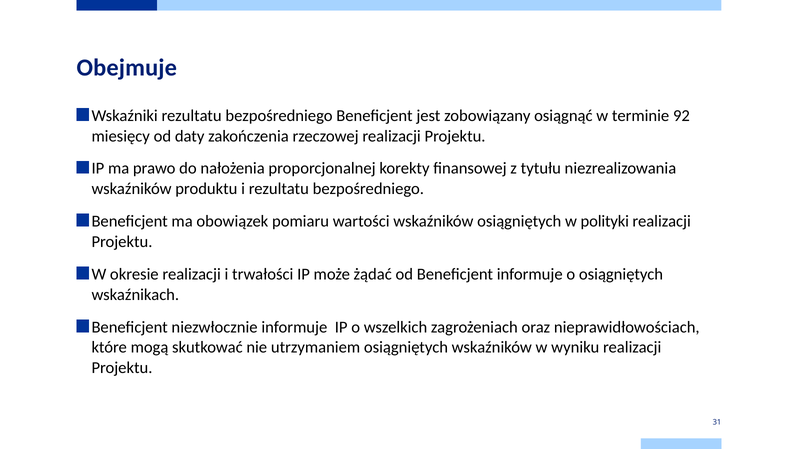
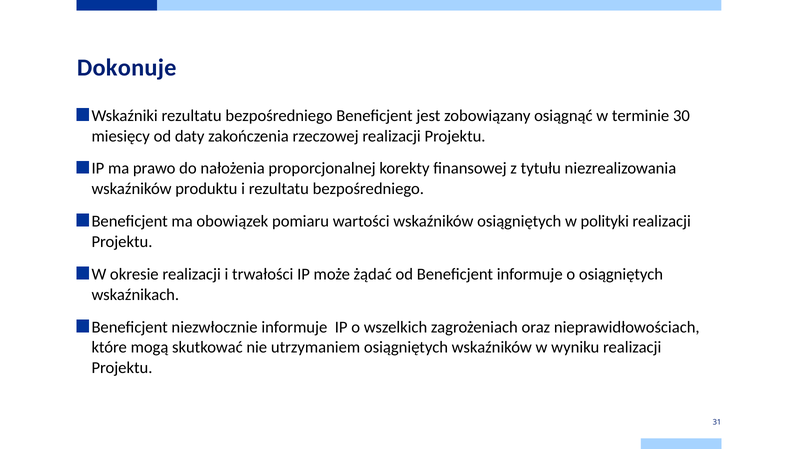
Obejmuje: Obejmuje -> Dokonuje
92: 92 -> 30
